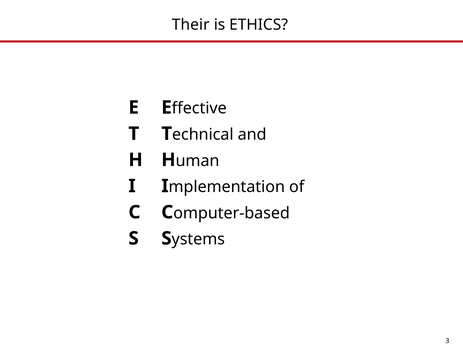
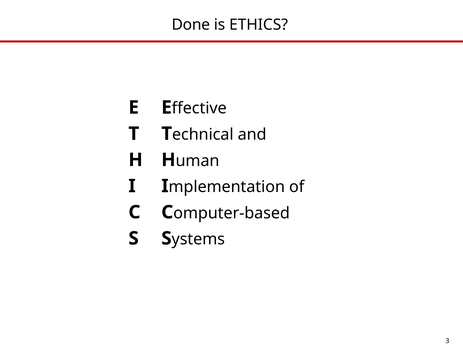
Their: Their -> Done
